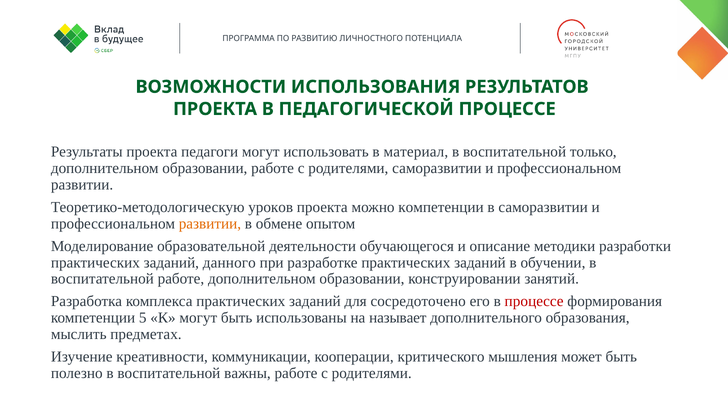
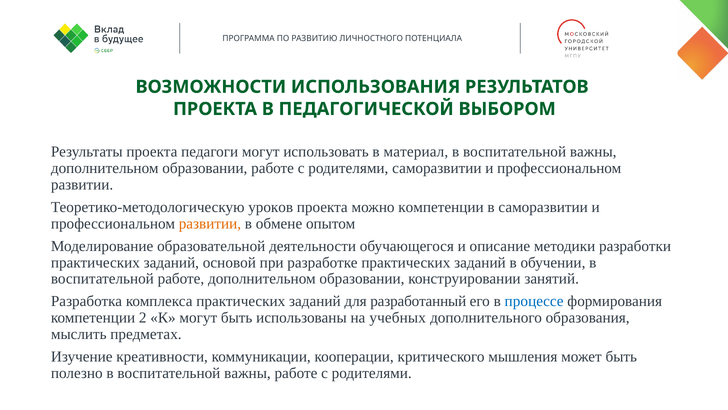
ПЕДАГОГИЧЕСКОЙ ПРОЦЕССЕ: ПРОЦЕССЕ -> ВЫБОРОМ
только at (593, 152): только -> важны
данного: данного -> основой
сосредоточено: сосредоточено -> разработанный
процессе at (534, 301) colour: red -> blue
5: 5 -> 2
называет: называет -> учебных
